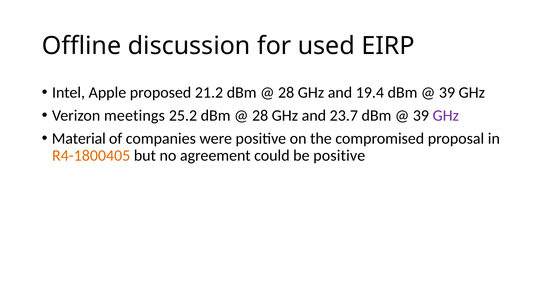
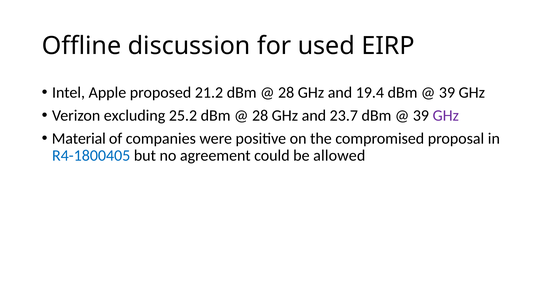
meetings: meetings -> excluding
R4-1800405 colour: orange -> blue
be positive: positive -> allowed
